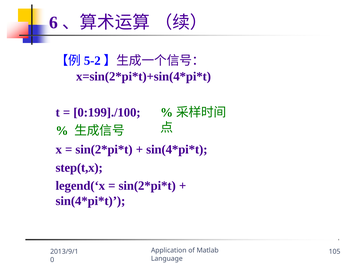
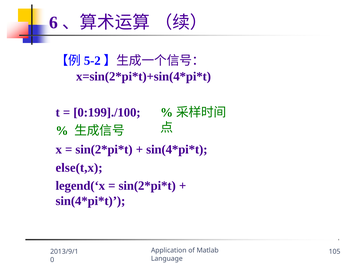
step(t,x: step(t,x -> else(t,x
